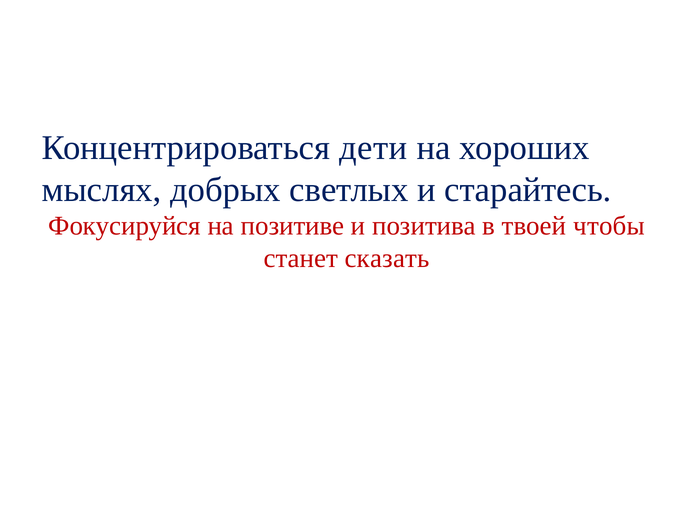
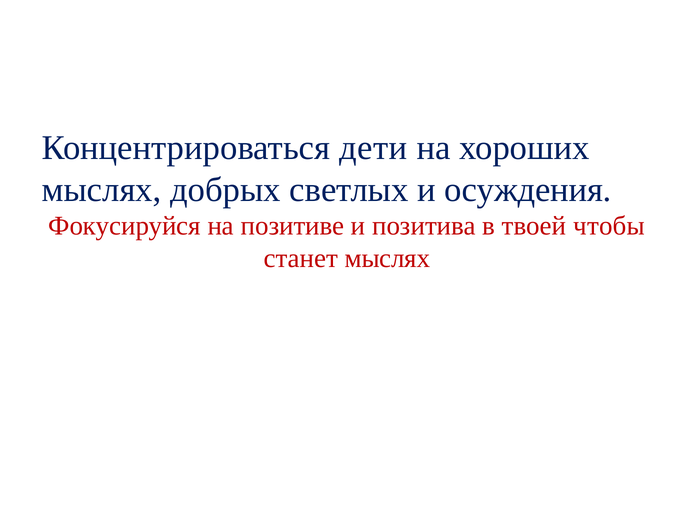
старайтесь: старайтесь -> осуждения
станет сказать: сказать -> мыслях
